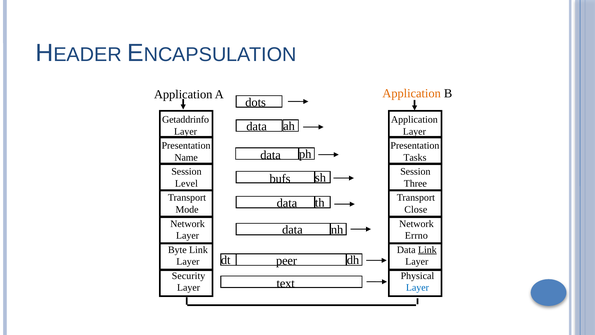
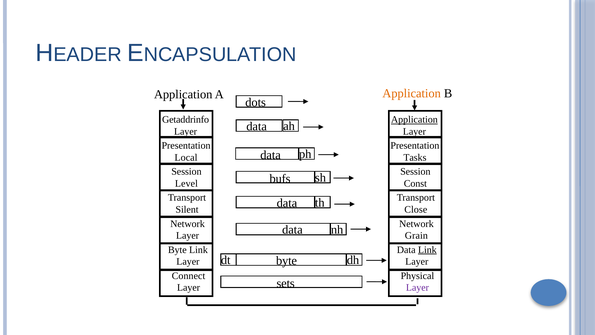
Application at (414, 120) underline: none -> present
Name: Name -> Local
Three: Three -> Const
Mode: Mode -> Silent
Errno: Errno -> Grain
peer at (287, 260): peer -> byte
Security: Security -> Connect
text: text -> sets
Layer at (417, 287) colour: blue -> purple
